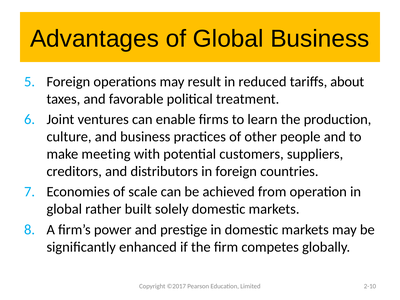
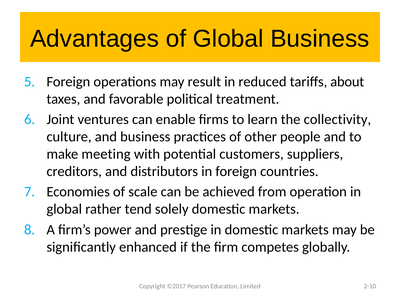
production: production -> collectivity
built: built -> tend
